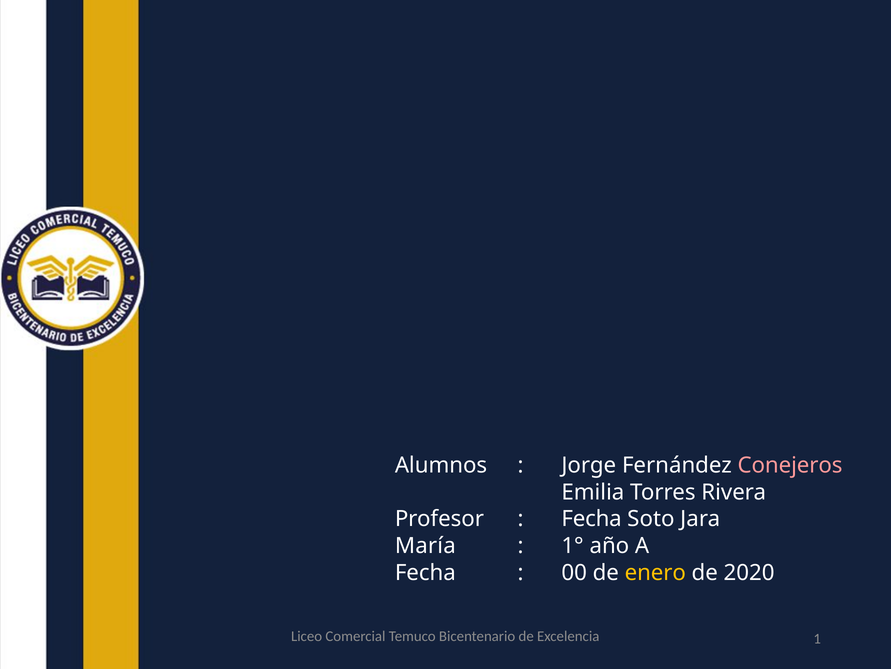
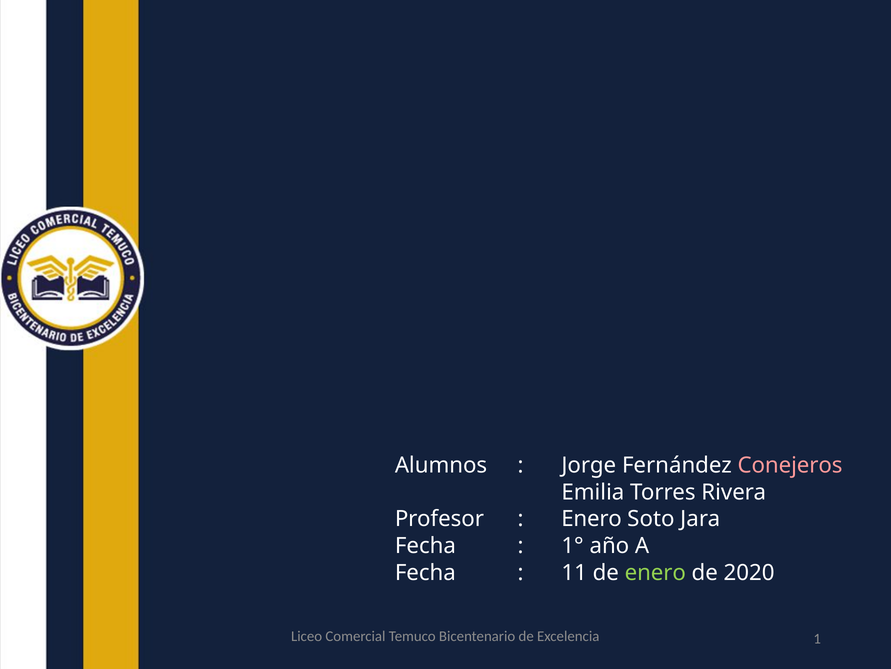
Fecha at (592, 519): Fecha -> Enero
María at (425, 545): María -> Fecha
00: 00 -> 11
enero at (655, 572) colour: yellow -> light green
